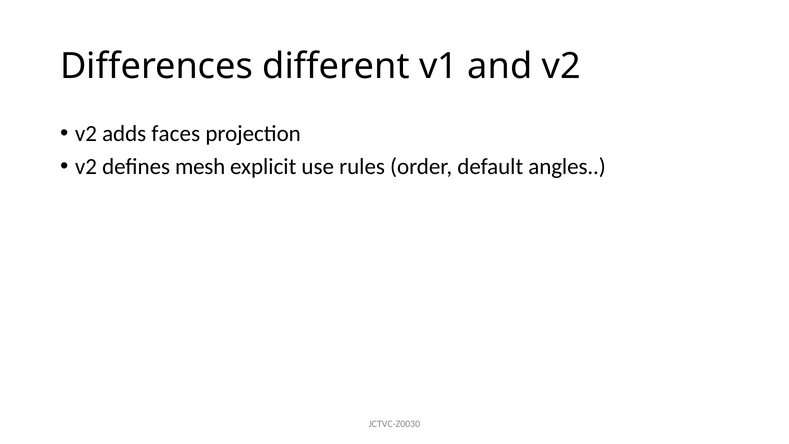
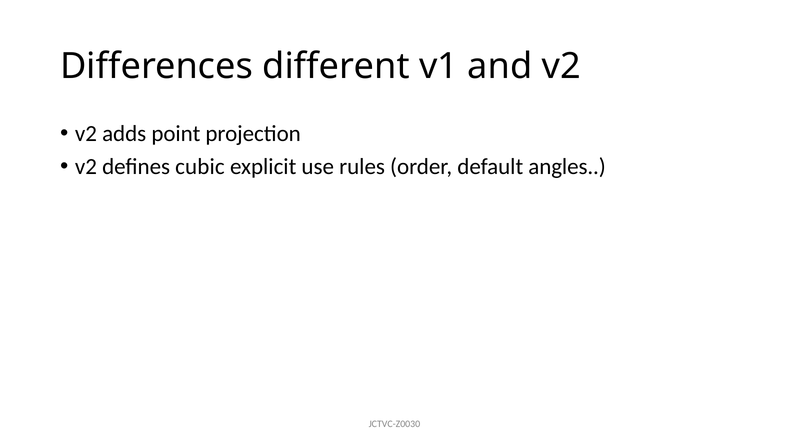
faces: faces -> point
mesh: mesh -> cubic
